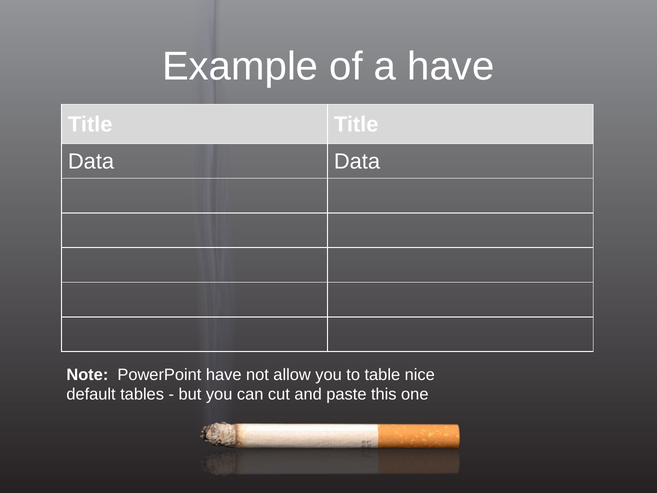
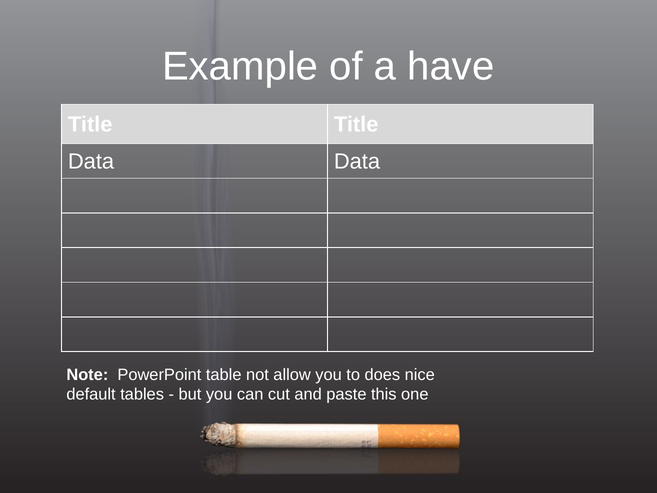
PowerPoint have: have -> table
table: table -> does
